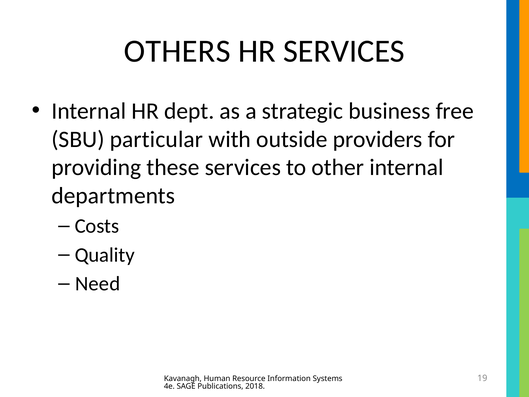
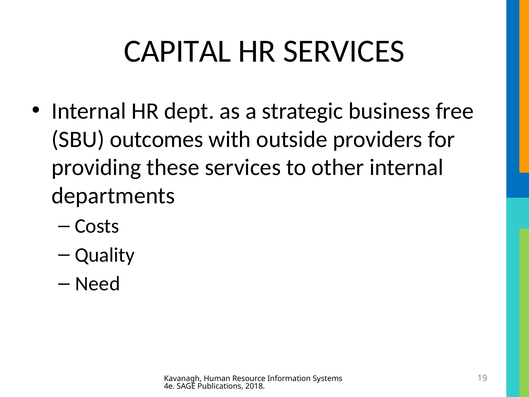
OTHERS: OTHERS -> CAPITAL
particular: particular -> outcomes
